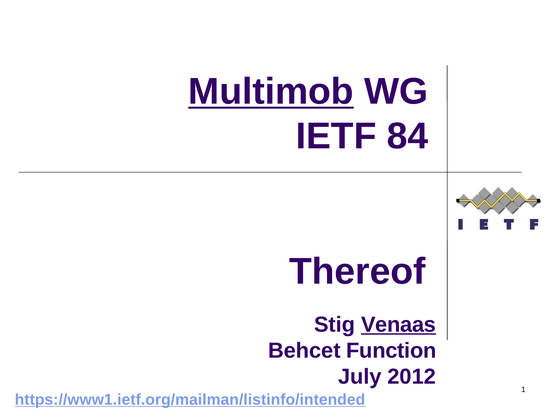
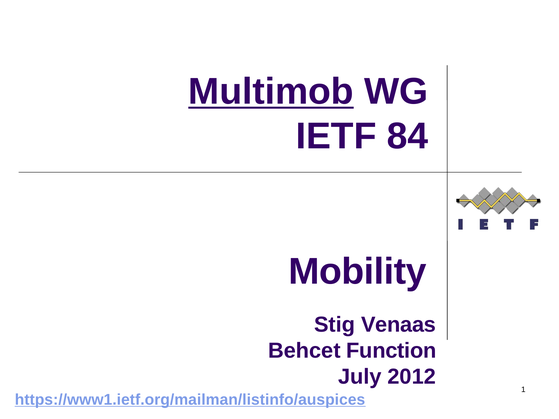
Thereof: Thereof -> Mobility
Venaas underline: present -> none
https://www1.ietf.org/mailman/listinfo/intended: https://www1.ietf.org/mailman/listinfo/intended -> https://www1.ietf.org/mailman/listinfo/auspices
